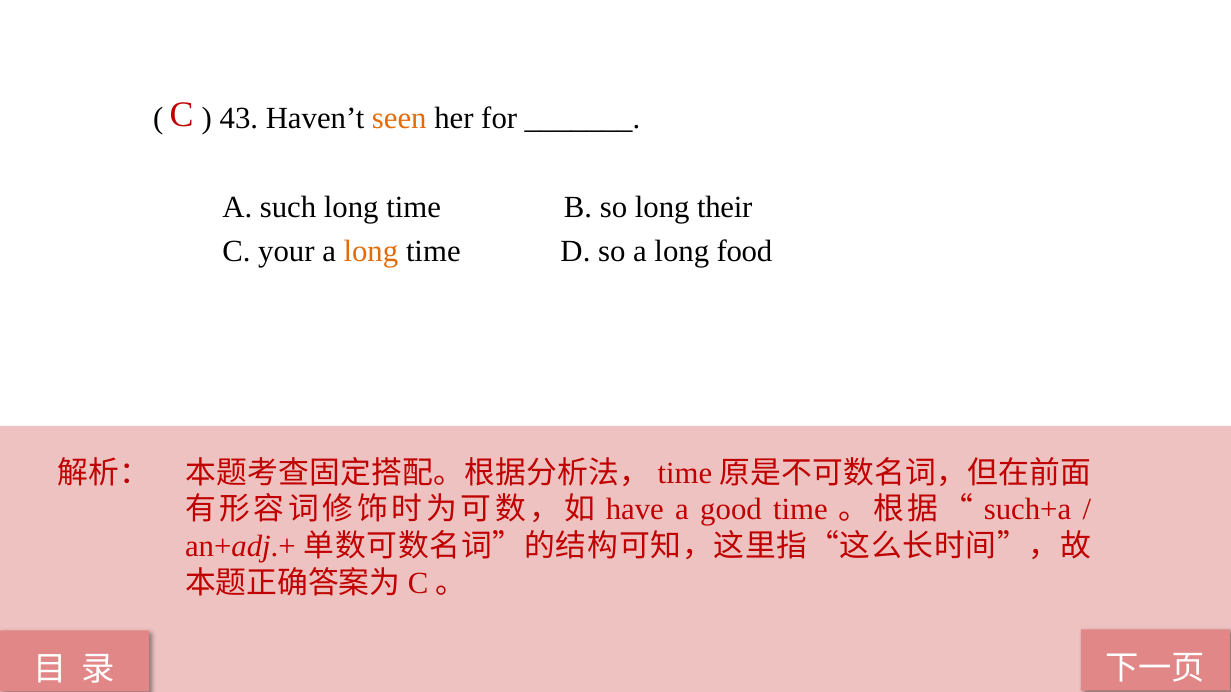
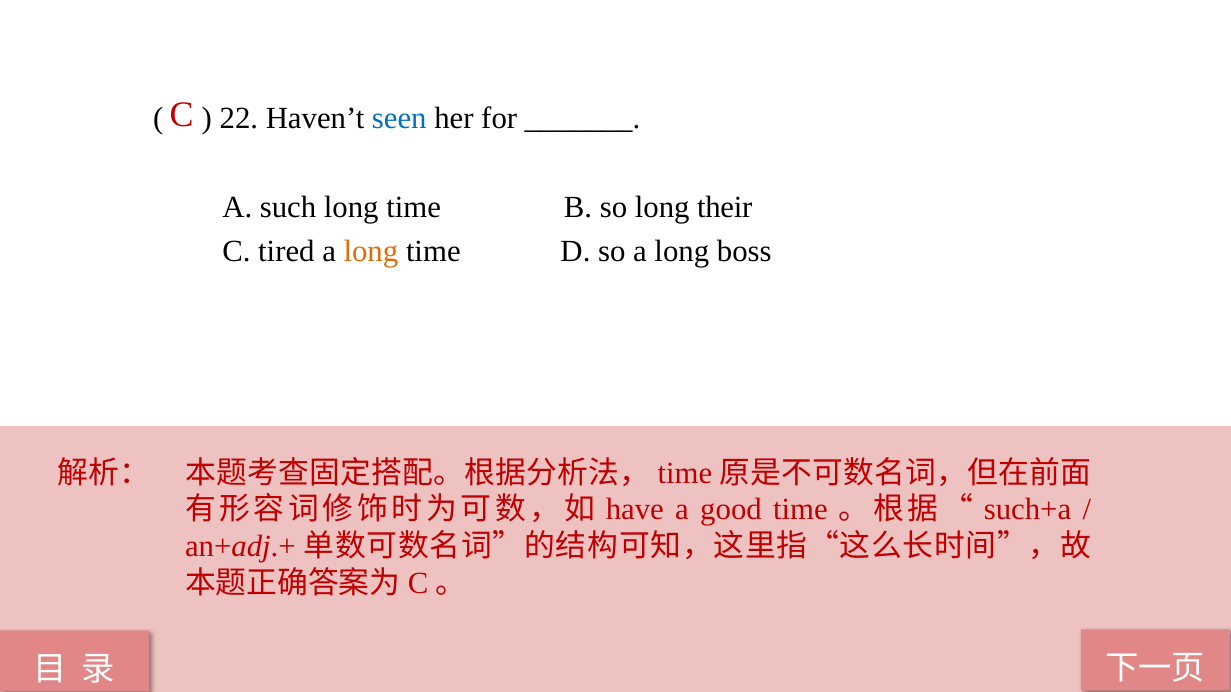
43: 43 -> 22
seen colour: orange -> blue
your: your -> tired
food: food -> boss
